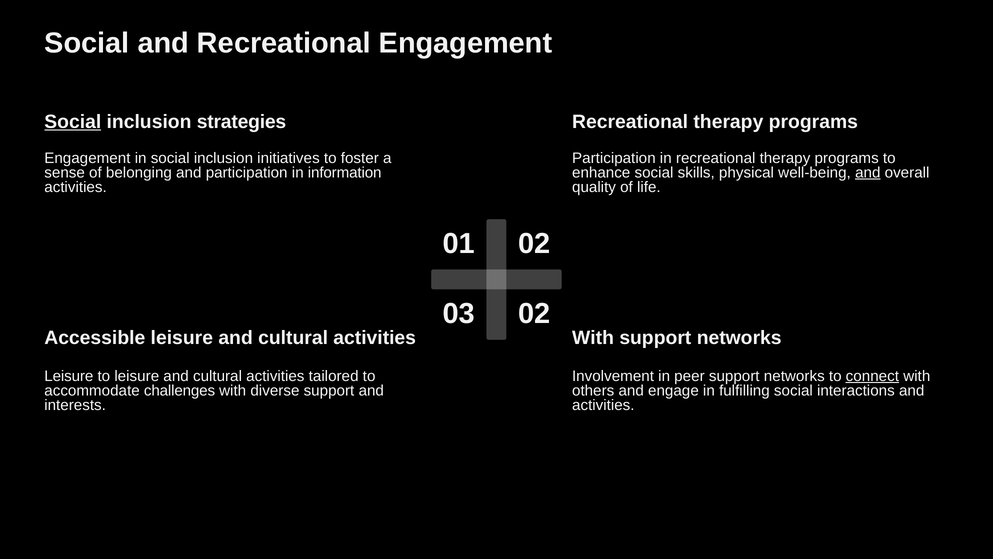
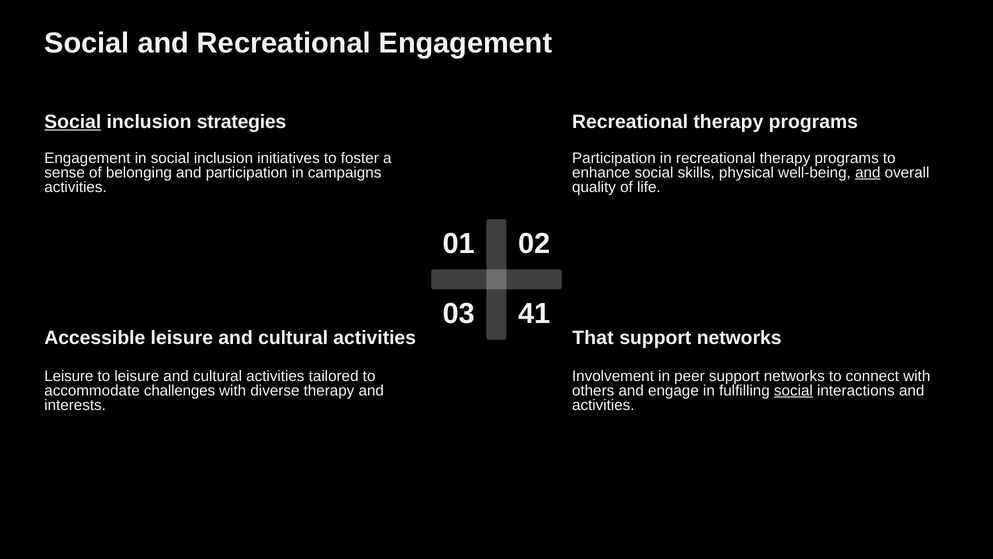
information: information -> campaigns
03 02: 02 -> 41
With at (593, 337): With -> That
connect underline: present -> none
diverse support: support -> therapy
social at (793, 390) underline: none -> present
